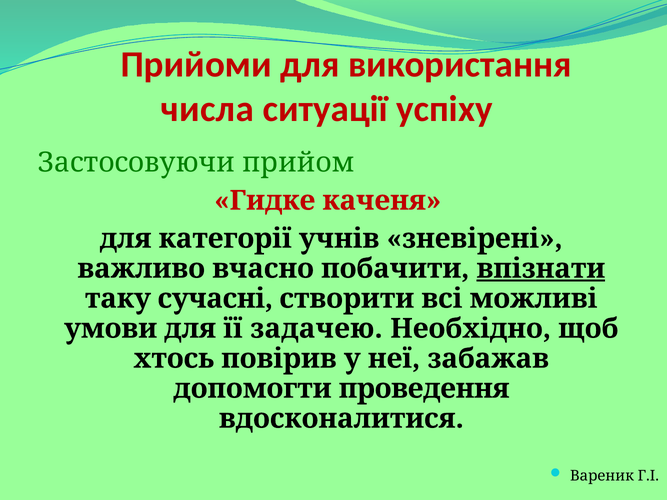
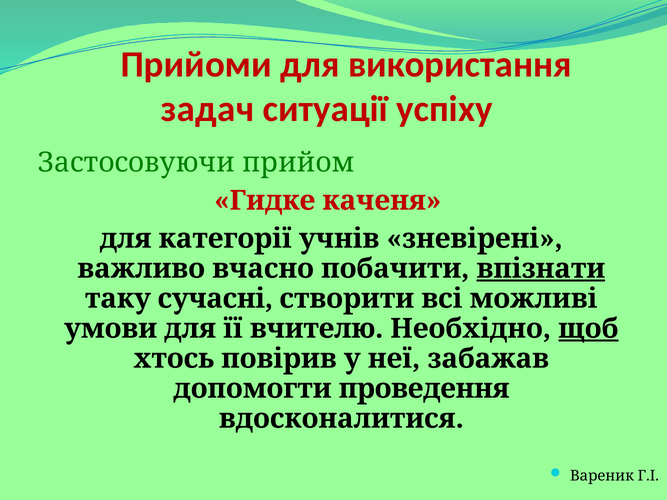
числа: числа -> задач
задачею: задачею -> вчителю
щоб underline: none -> present
